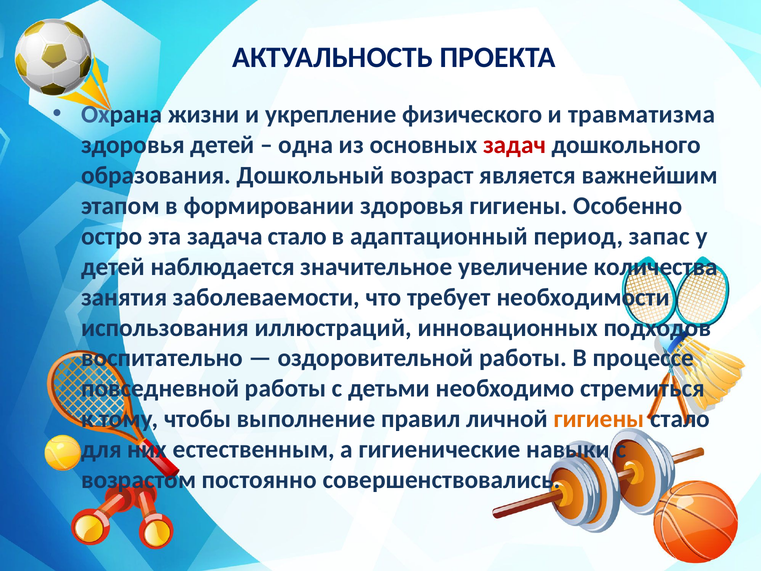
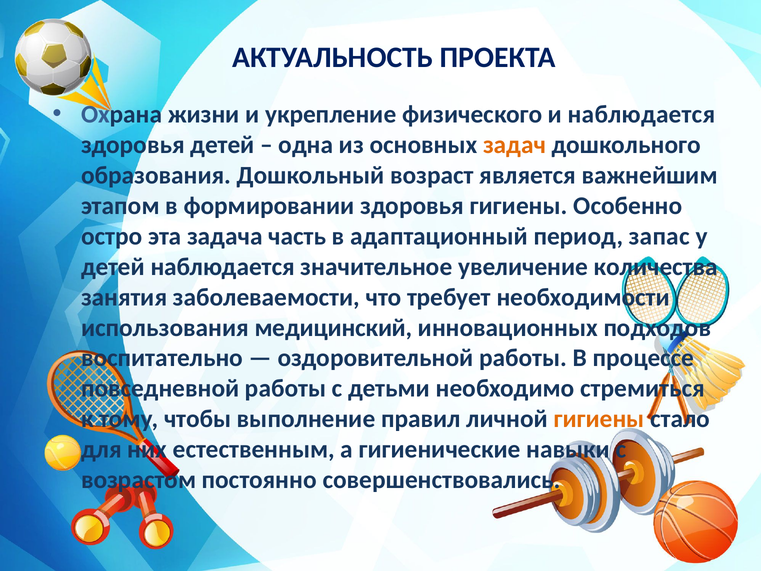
и травматизма: травматизма -> наблюдается
задач colour: red -> orange
задача стало: стало -> часть
иллюстраций: иллюстраций -> медицинский
